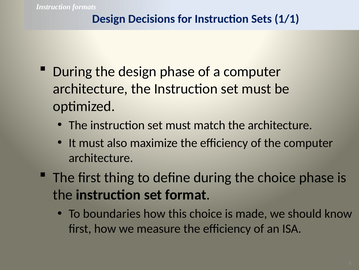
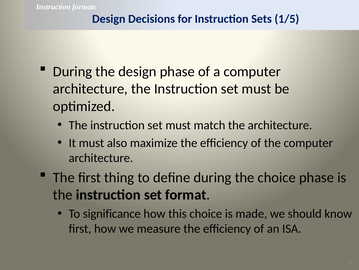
1/1: 1/1 -> 1/5
boundaries: boundaries -> significance
